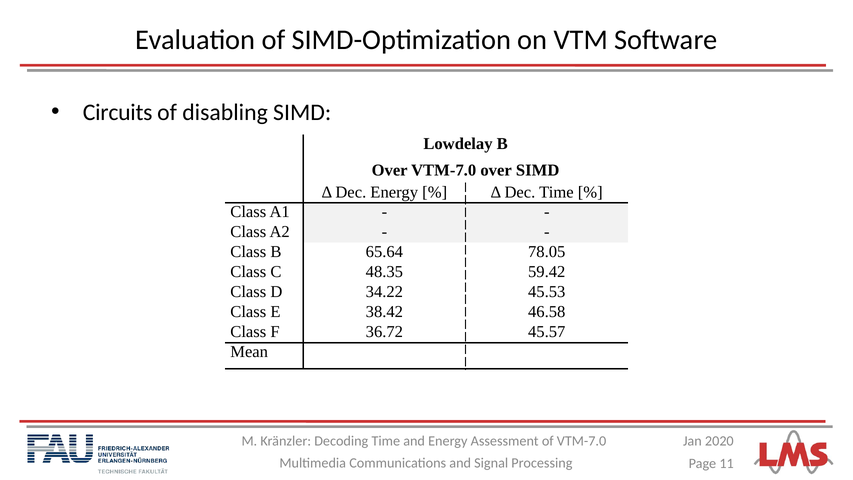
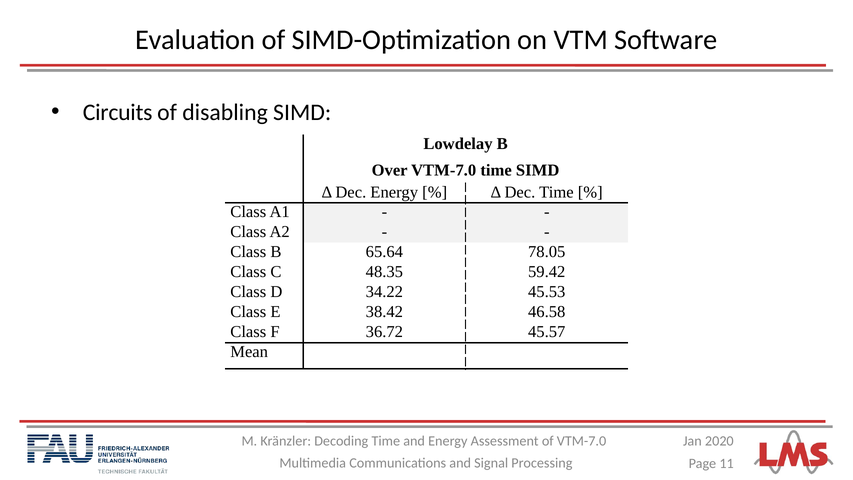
VTM-7.0 over: over -> time
